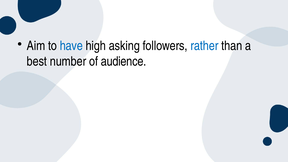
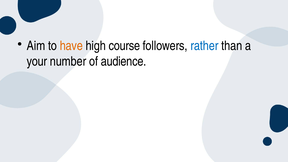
have colour: blue -> orange
asking: asking -> course
best: best -> your
